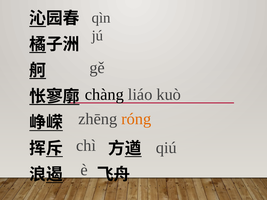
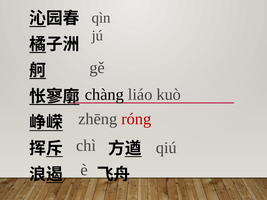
róng colour: orange -> red
